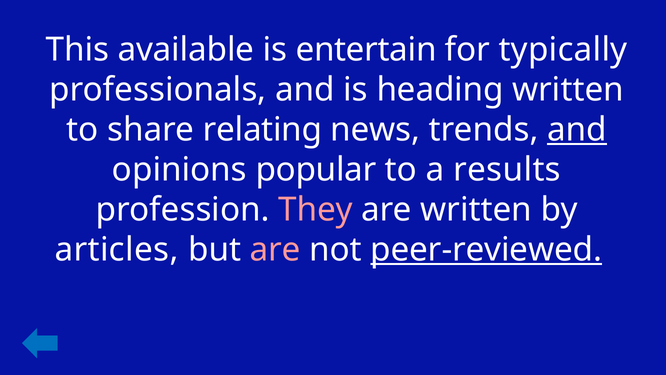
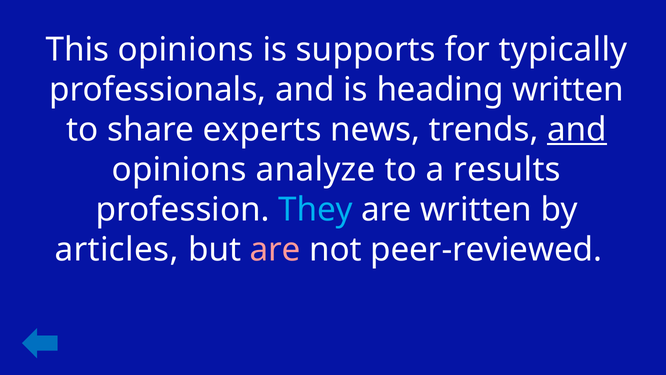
This available: available -> opinions
entertain: entertain -> supports
relating: relating -> experts
popular: popular -> analyze
They colour: pink -> light blue
peer-reviewed underline: present -> none
